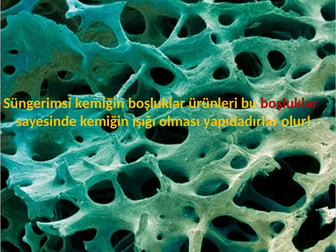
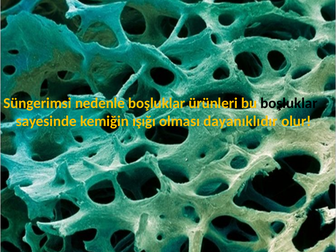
Süngerimsi kemiğin: kemiğin -> nedenle
boşluklar at (289, 103) colour: red -> black
yapıdadırlar: yapıdadırlar -> dayanıklıdır
